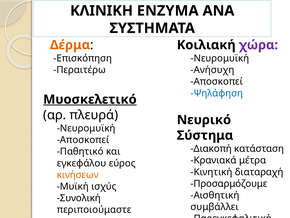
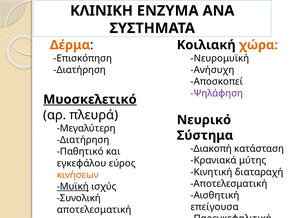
χώρα colour: purple -> orange
Περαιτέρω at (80, 70): Περαιτέρω -> Διατήρηση
Ψηλάφηση colour: blue -> purple
Νευρομυϊκή at (86, 128): Νευρομυϊκή -> Μεγαλύτερη
Αποσκοπεί at (83, 140): Αποσκοπεί -> Διατήρηση
μέτρα: μέτρα -> μύτης
Προσαρμόζουμε at (229, 183): Προσαρμόζουμε -> Αποτελεσματική
Μυϊκή underline: none -> present
συμβάλλει: συμβάλλει -> επείγουσα
περιποιούμαστε at (94, 209): περιποιούμαστε -> αποτελεσματική
